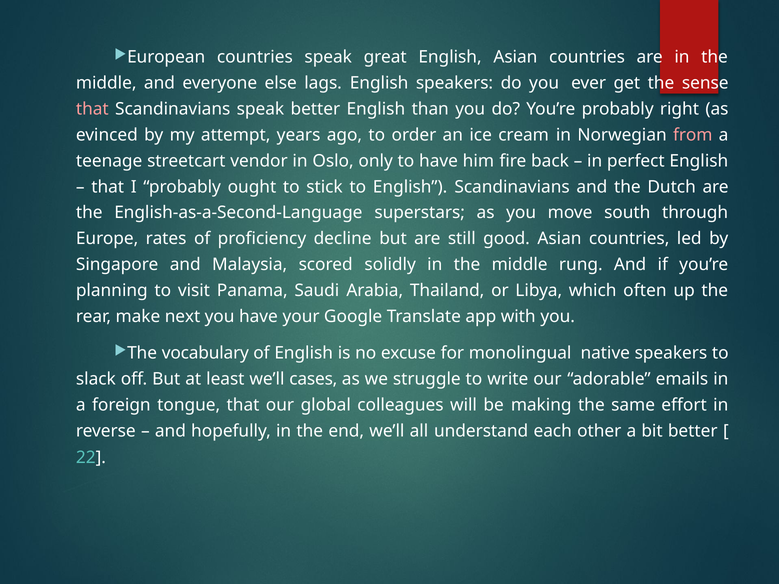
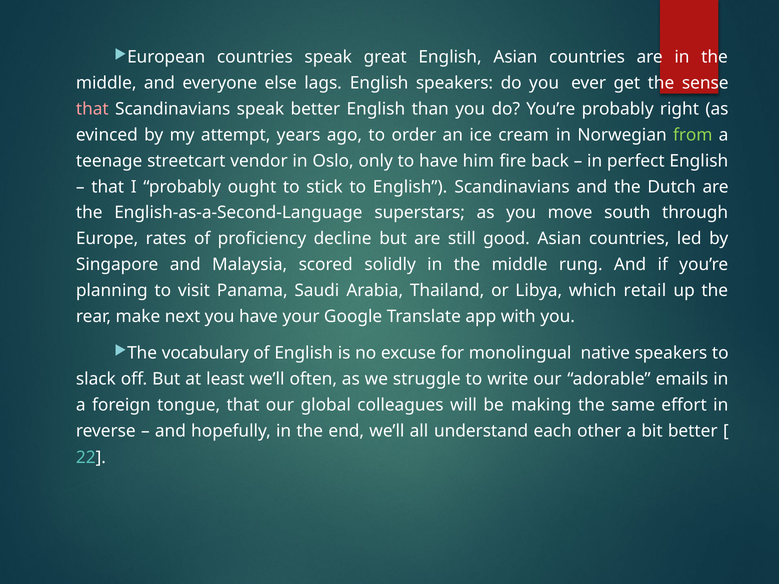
from colour: pink -> light green
often: often -> retail
cases: cases -> often
